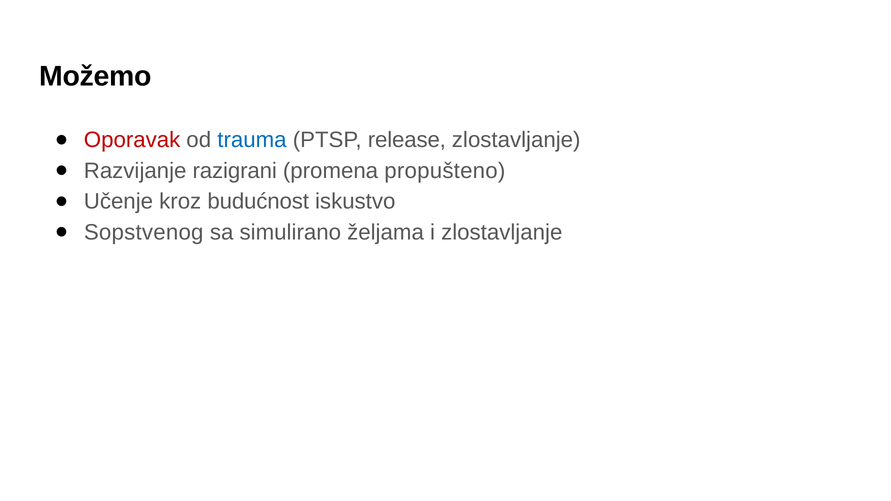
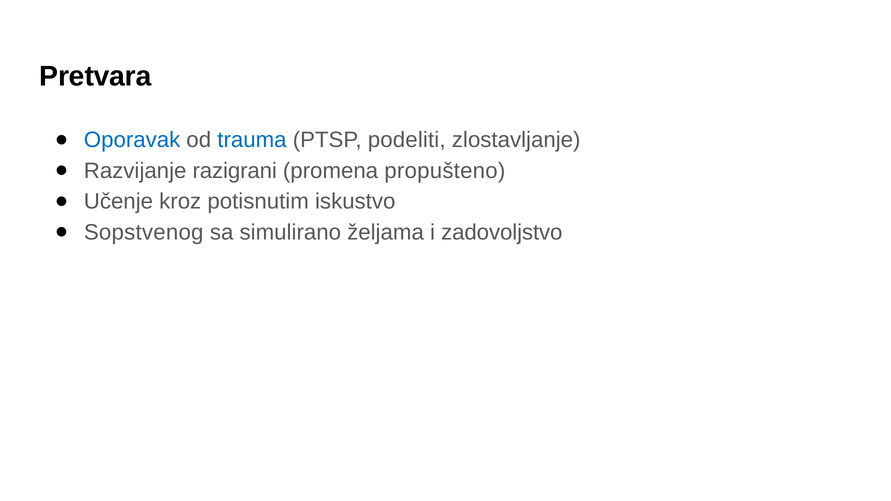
Možemo: Možemo -> Pretvara
Oporavak colour: red -> blue
release: release -> podeliti
budućnost: budućnost -> potisnutim
i zlostavljanje: zlostavljanje -> zadovoljstvo
